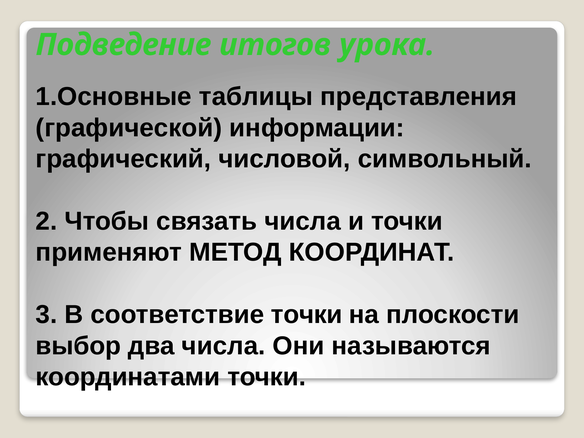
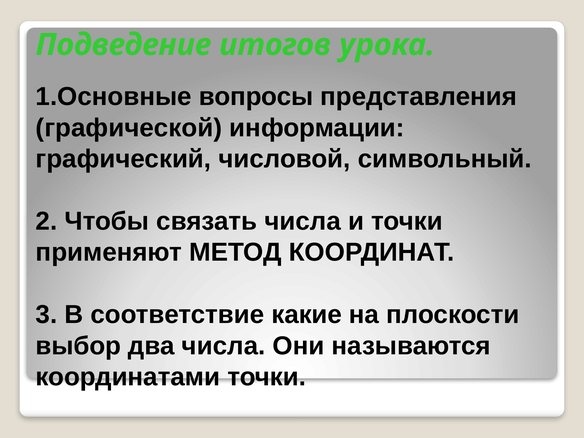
таблицы: таблицы -> вопросы
соответствие точки: точки -> какие
